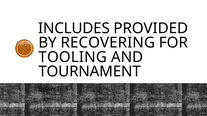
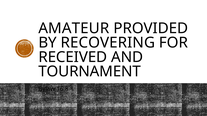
INCLUDES: INCLUDES -> AMATEUR
TOOLING: TOOLING -> RECEIVED
